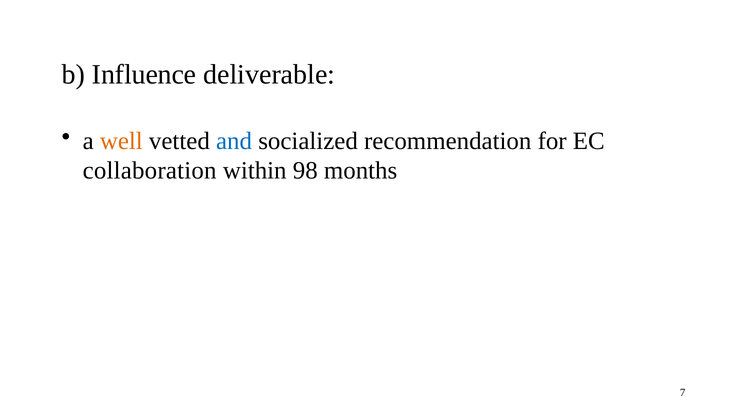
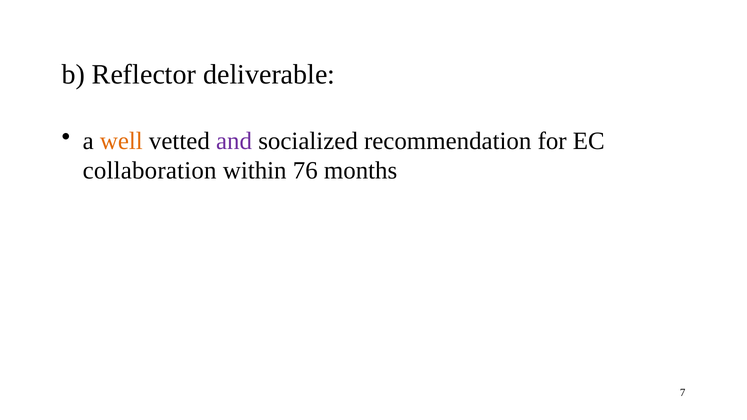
Influence: Influence -> Reflector
and colour: blue -> purple
98: 98 -> 76
